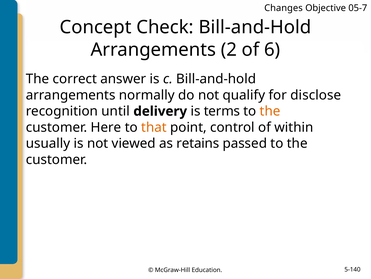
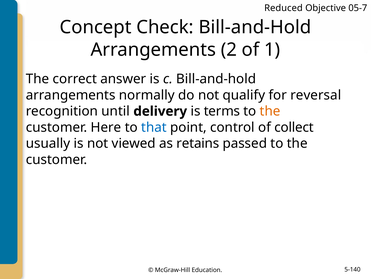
Changes: Changes -> Reduced
6: 6 -> 1
disclose: disclose -> reversal
that colour: orange -> blue
within: within -> collect
